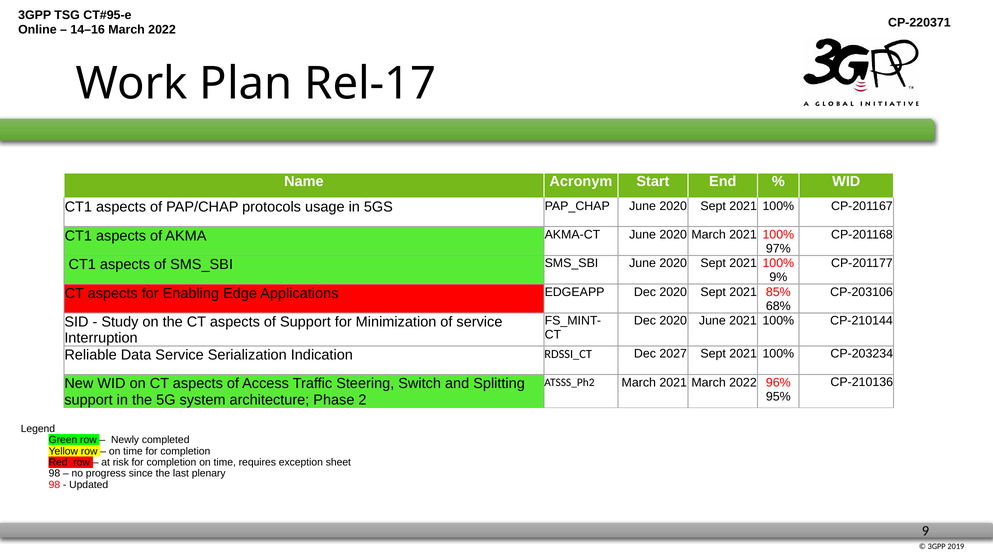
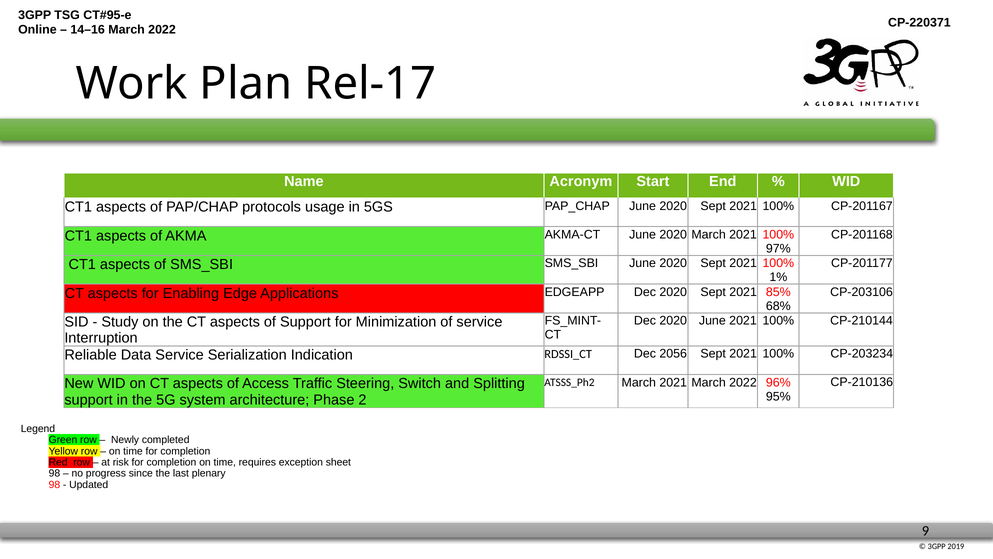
9%: 9% -> 1%
2027: 2027 -> 2056
